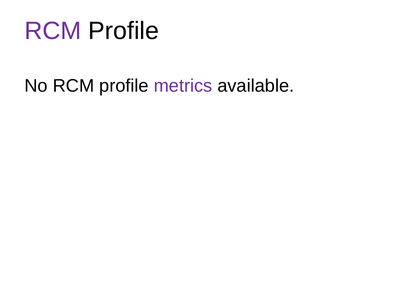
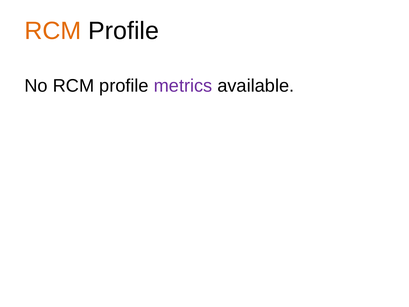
RCM at (53, 31) colour: purple -> orange
